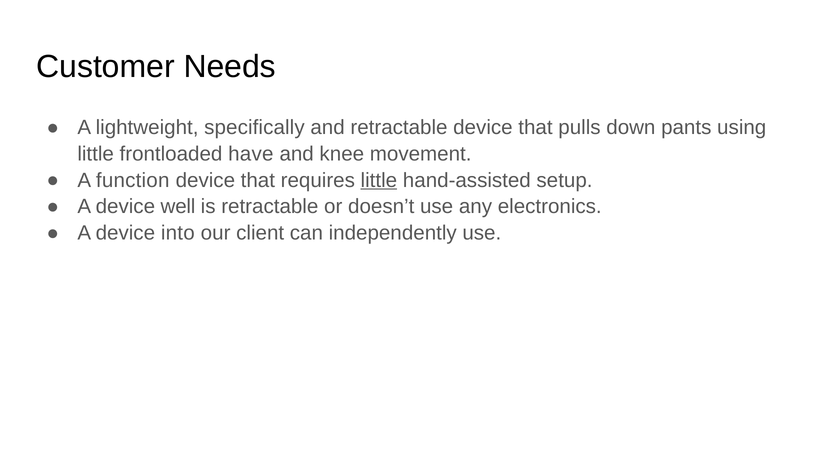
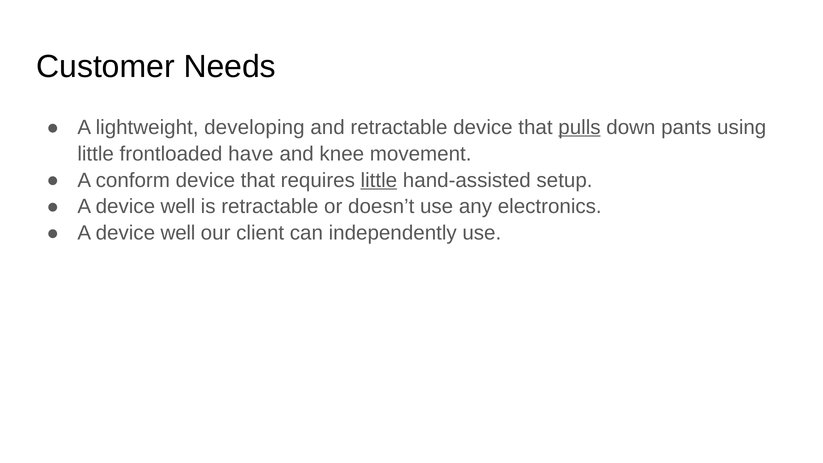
specifically: specifically -> developing
pulls underline: none -> present
function: function -> conform
into at (178, 233): into -> well
